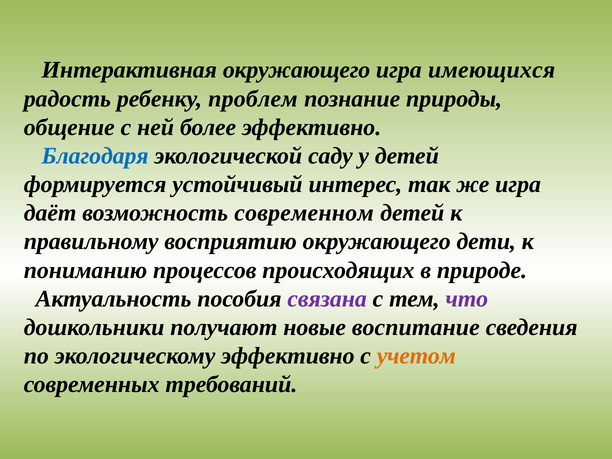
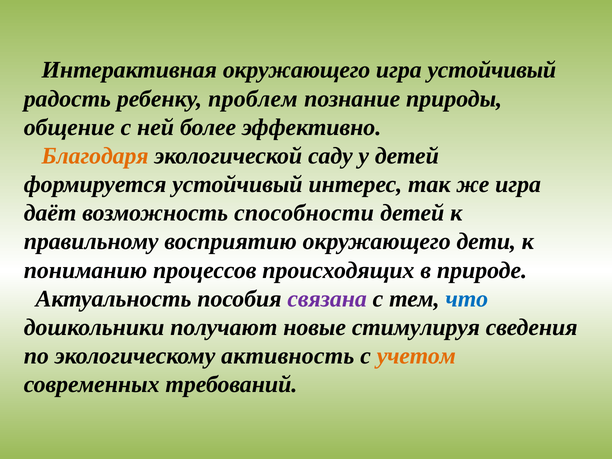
игра имеющихся: имеющихся -> устойчивый
Благодаря colour: blue -> orange
современном: современном -> способности
что colour: purple -> blue
воспитание: воспитание -> стимулируя
экологическому эффективно: эффективно -> активность
